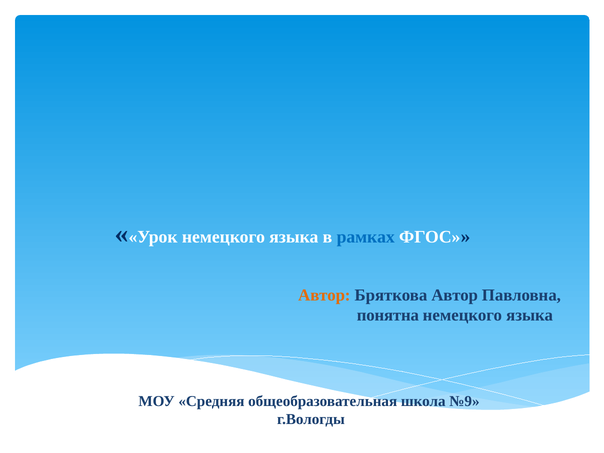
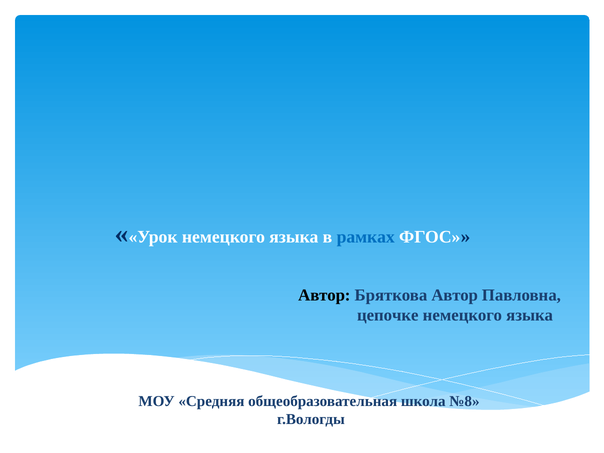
Автор at (324, 295) colour: orange -> black
понятна: понятна -> цепочке
№9: №9 -> №8
